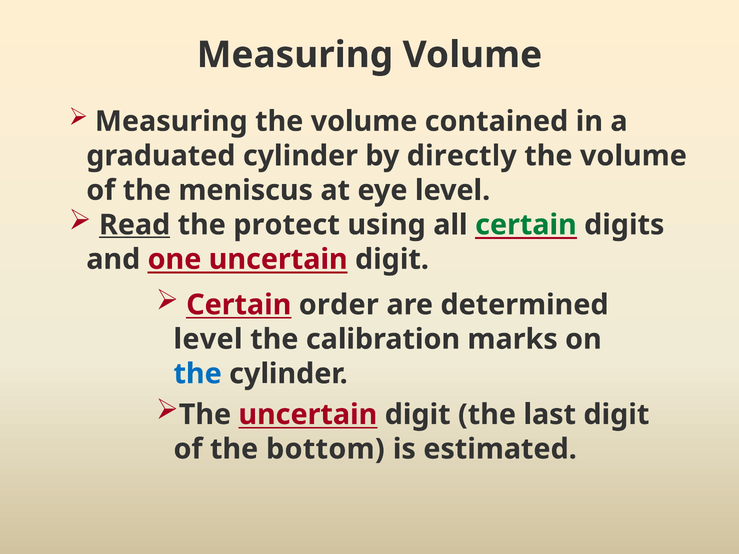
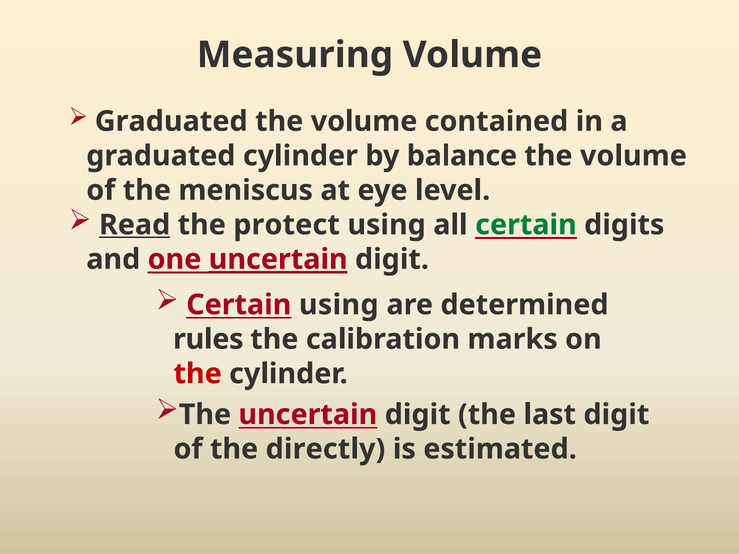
Measuring at (171, 121): Measuring -> Graduated
directly: directly -> balance
uncertain at (278, 259) underline: none -> present
Certain order: order -> using
level at (208, 339): level -> rules
the at (198, 374) colour: blue -> red
bottom: bottom -> directly
